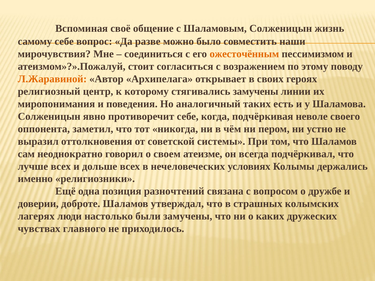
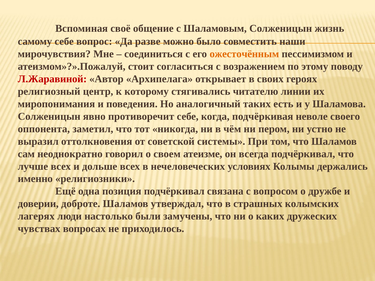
Л.Жаравиной colour: orange -> red
стягивались замучены: замучены -> читателю
позиция разночтений: разночтений -> подчёркивал
главного: главного -> вопросах
